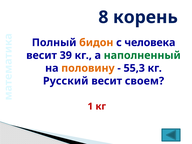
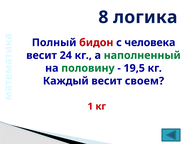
корень: корень -> логика
бидон colour: orange -> red
39: 39 -> 24
половину colour: orange -> green
55,3: 55,3 -> 19,5
Русский: Русский -> Каждый
